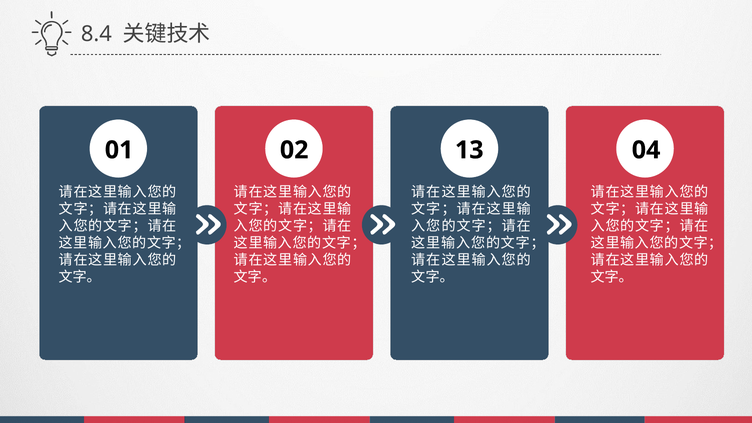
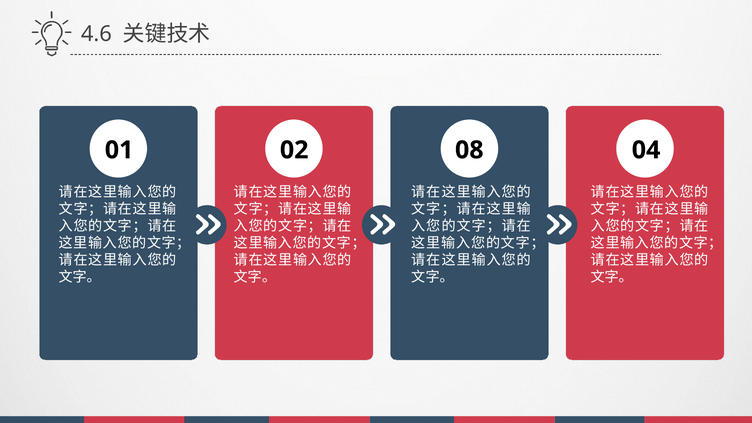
8.4: 8.4 -> 4.6
13: 13 -> 08
